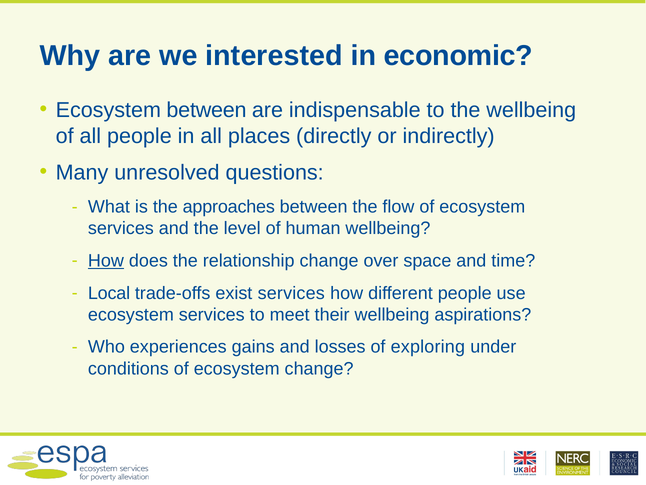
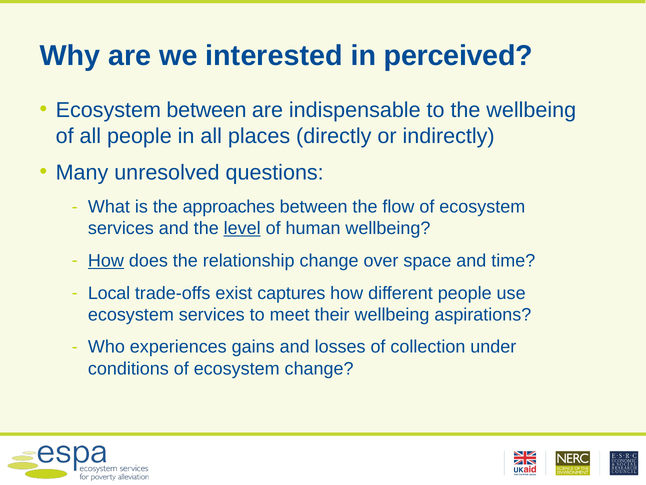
economic: economic -> perceived
level underline: none -> present
exist services: services -> captures
exploring: exploring -> collection
